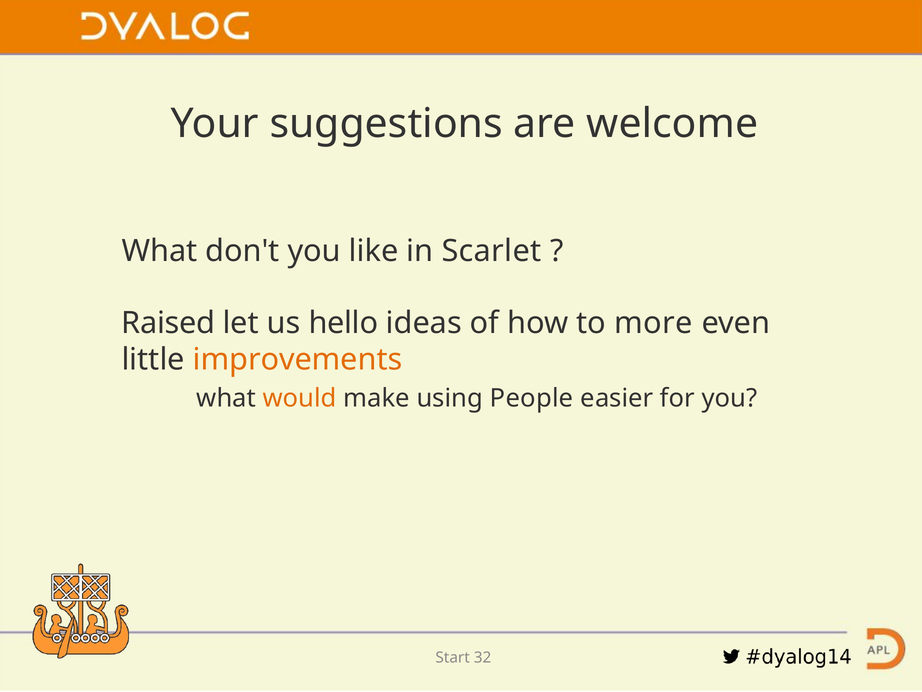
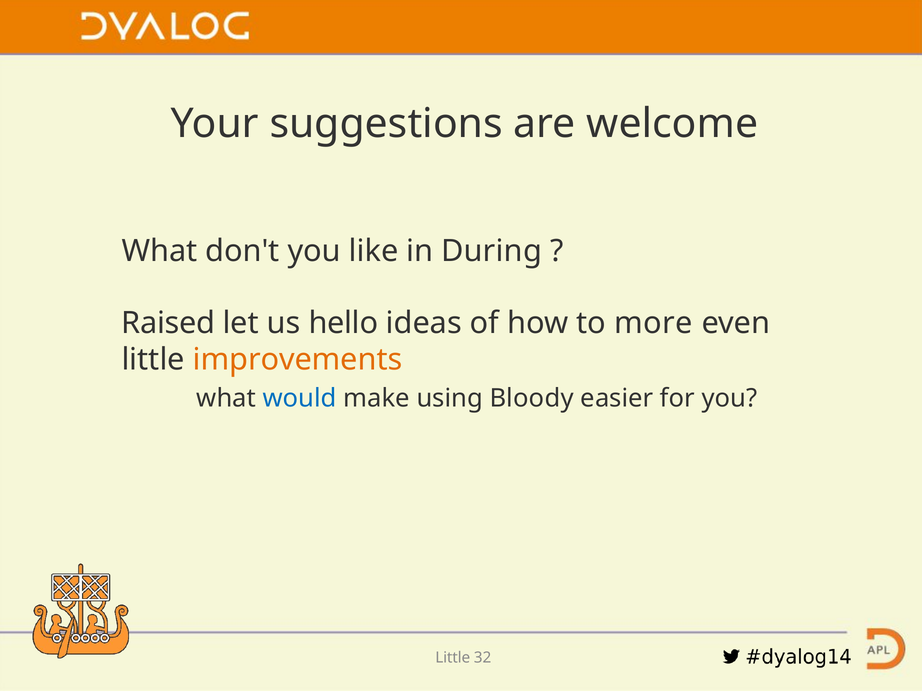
Scarlet: Scarlet -> During
would colour: orange -> blue
People: People -> Bloody
Start at (453, 657): Start -> Little
